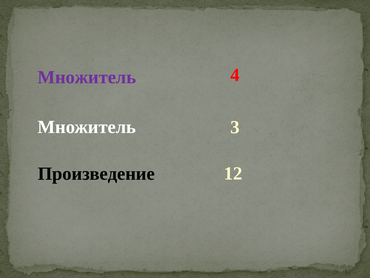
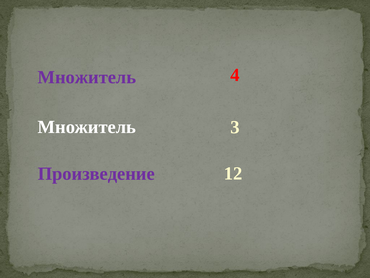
Произведение colour: black -> purple
